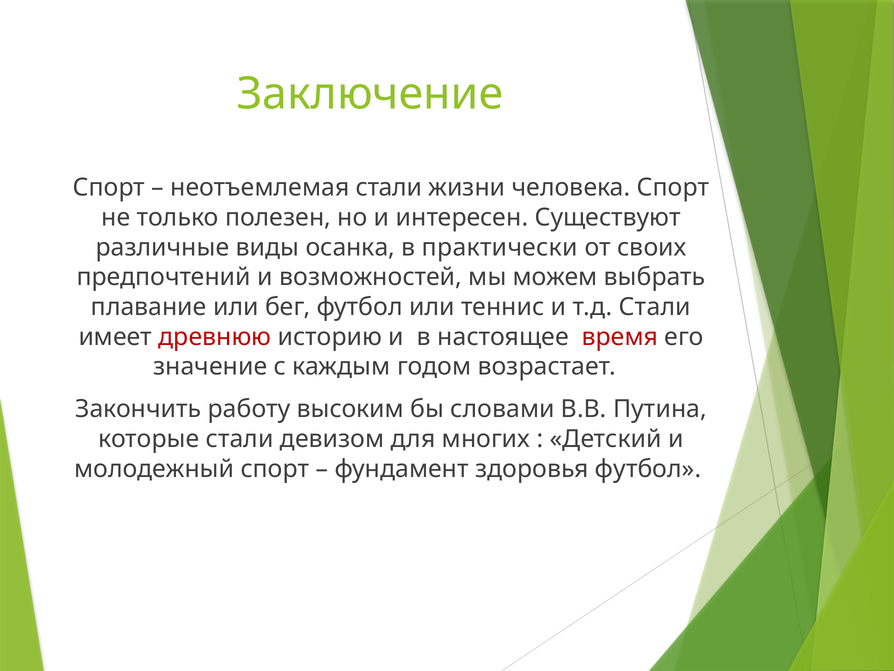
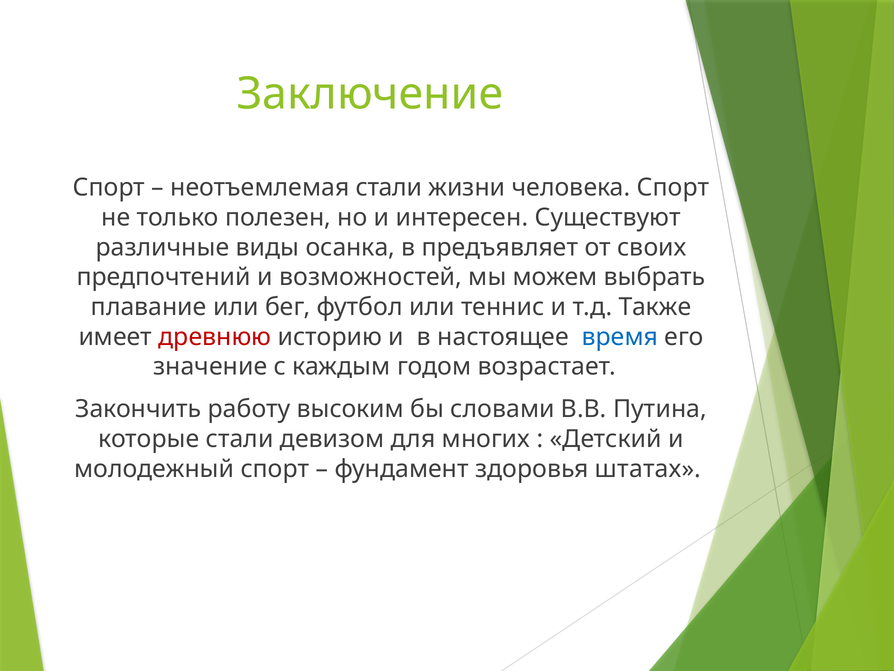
практически: практически -> предъявляет
т.д Стали: Стали -> Также
время colour: red -> blue
здоровья футбол: футбол -> штатах
